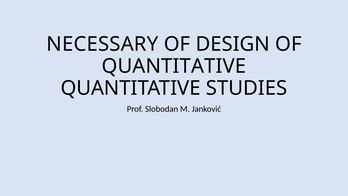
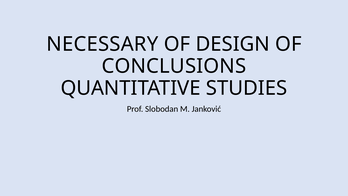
QUANTITATIVE at (174, 66): QUANTITATIVE -> CONCLUSIONS
